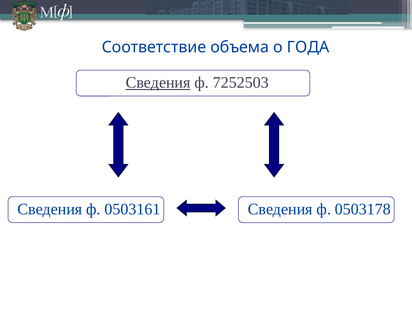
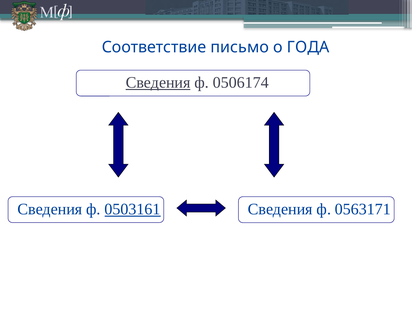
объема: объема -> письмо
7252503: 7252503 -> 0506174
0503161 underline: none -> present
0503178: 0503178 -> 0563171
